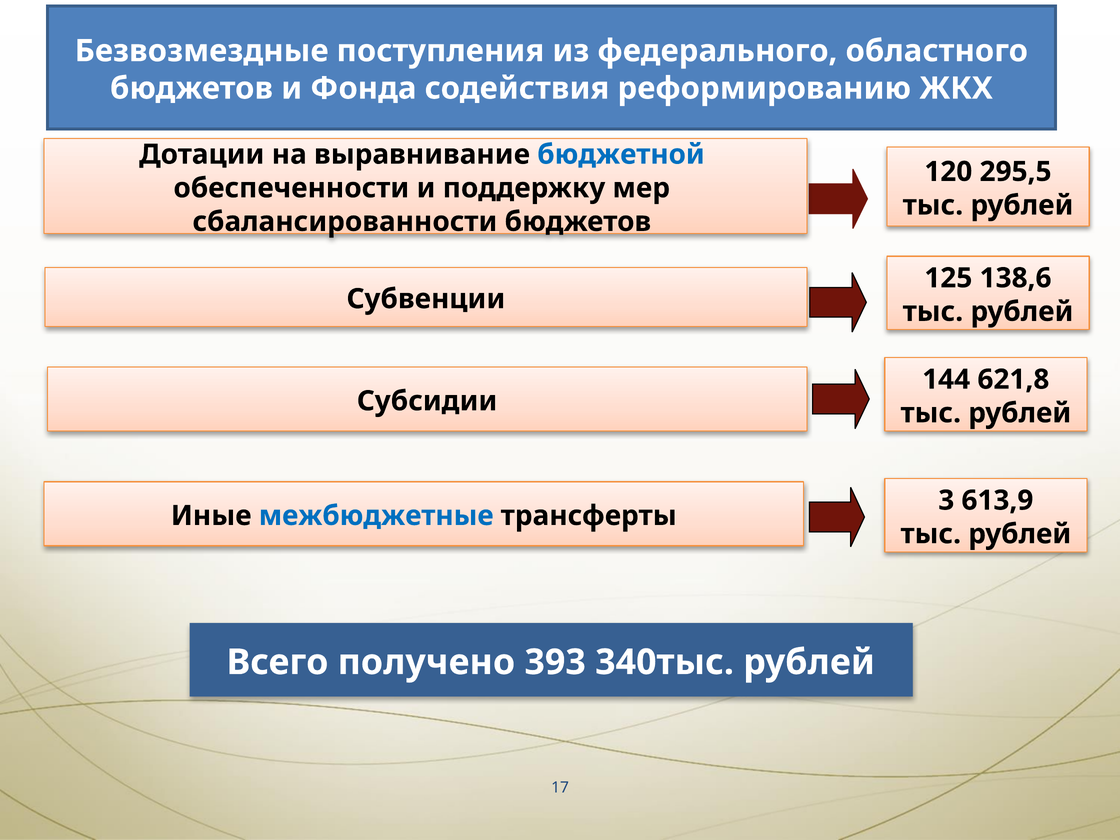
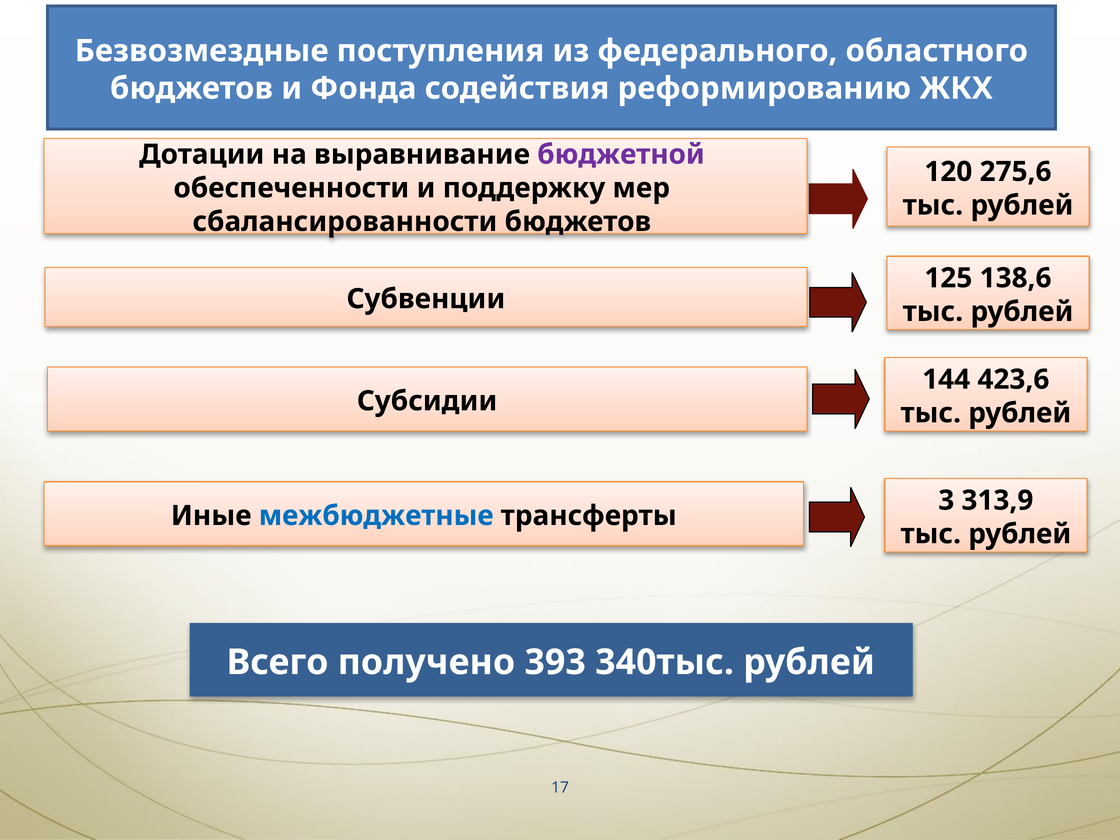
бюджетной colour: blue -> purple
295,5: 295,5 -> 275,6
621,8: 621,8 -> 423,6
613,9: 613,9 -> 313,9
